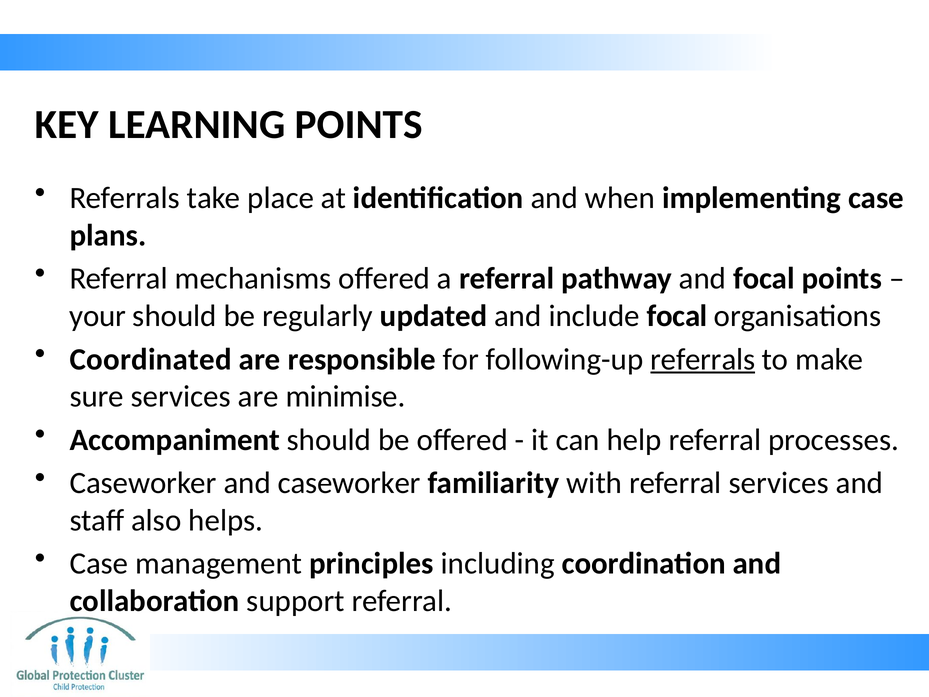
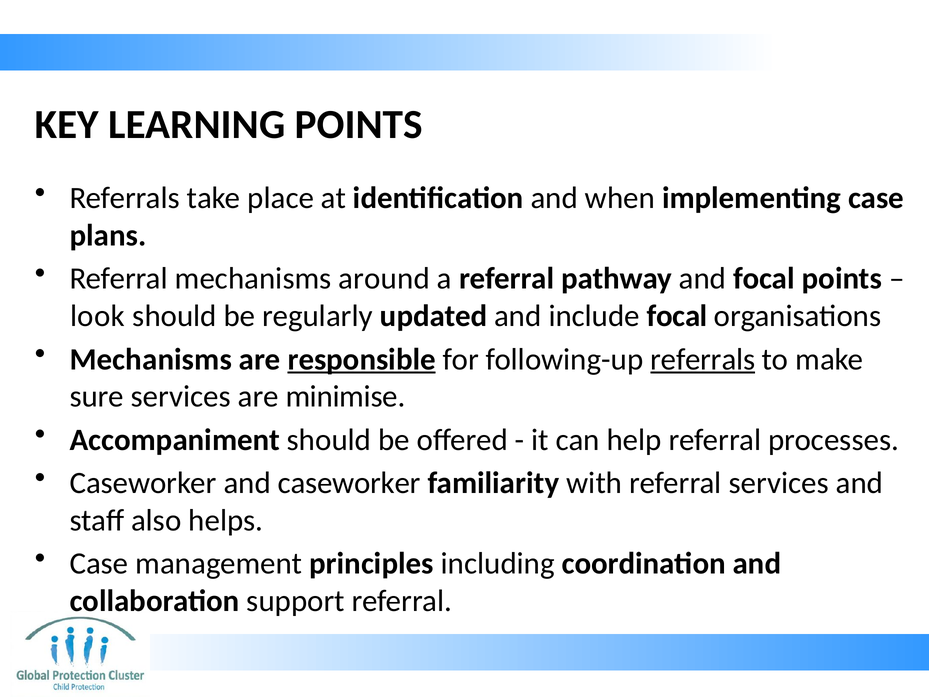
mechanisms offered: offered -> around
your: your -> look
Coordinated at (151, 359): Coordinated -> Mechanisms
responsible underline: none -> present
